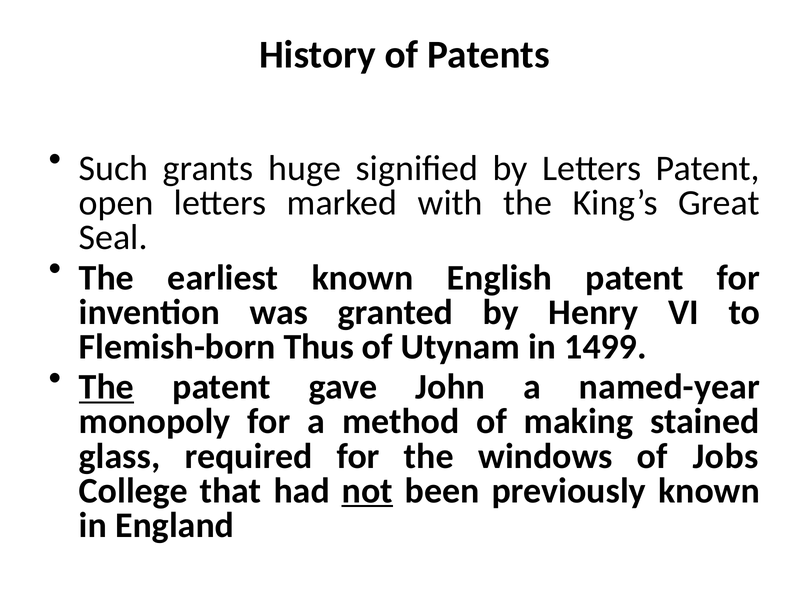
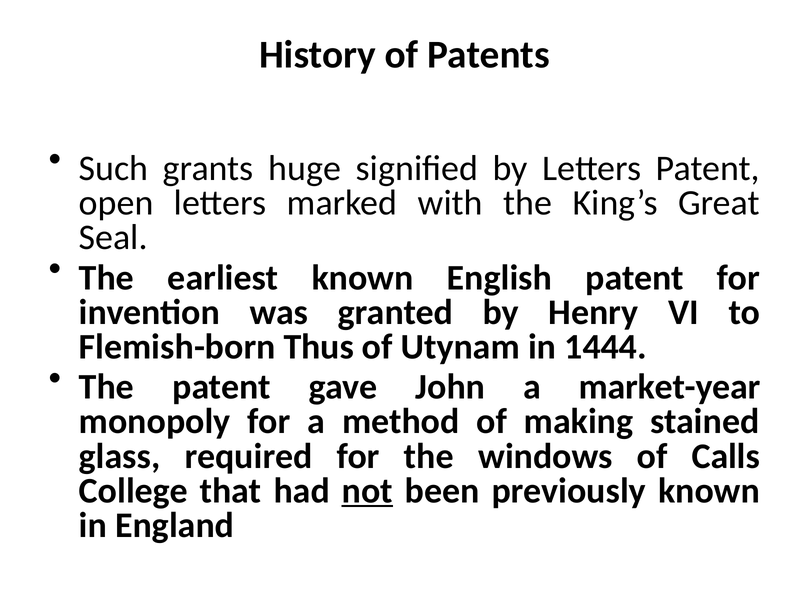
1499: 1499 -> 1444
The at (106, 387) underline: present -> none
named-year: named-year -> market-year
Jobs: Jobs -> Calls
